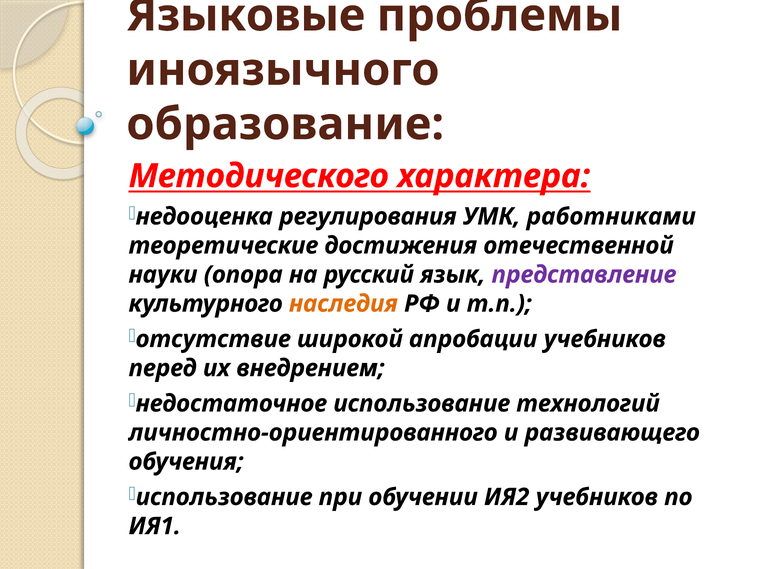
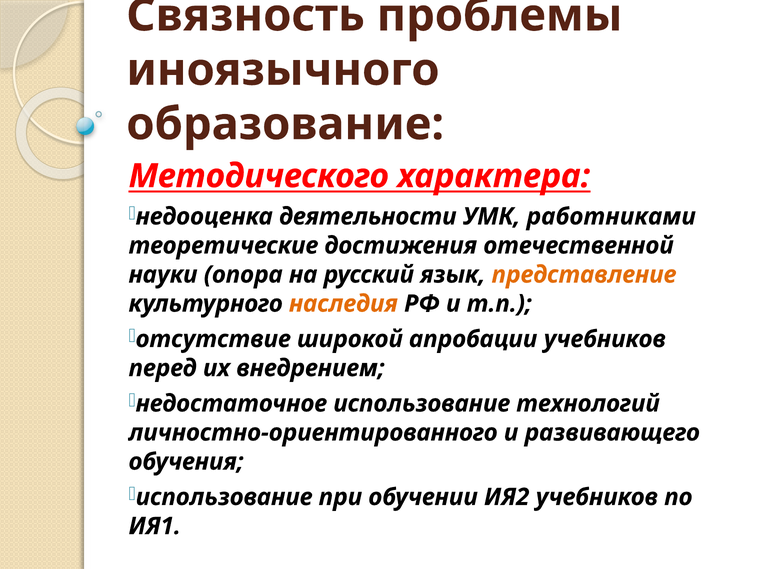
Языковые: Языковые -> Связность
регулирования: регулирования -> деятельности
представление colour: purple -> orange
